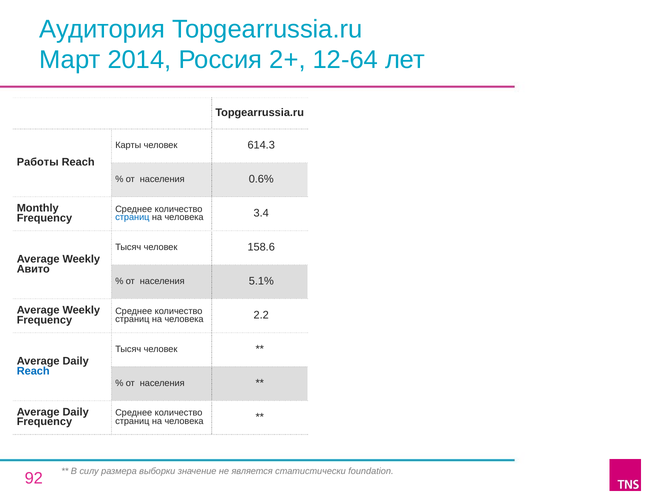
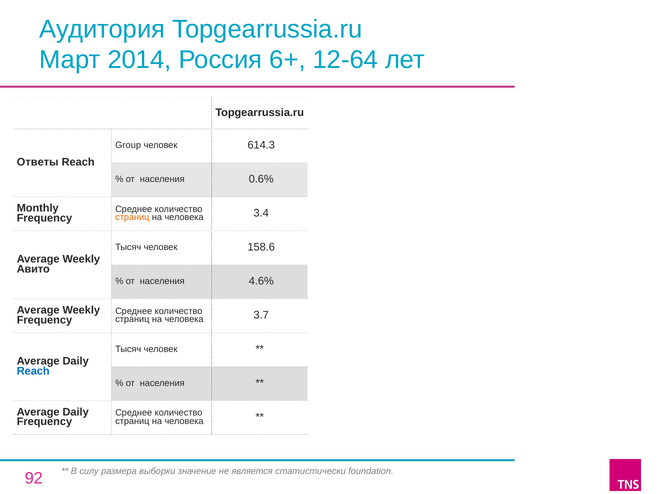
2+: 2+ -> 6+
Карты: Карты -> Group
Работы: Работы -> Ответы
страниц at (132, 217) colour: blue -> orange
5.1%: 5.1% -> 4.6%
2.2: 2.2 -> 3.7
